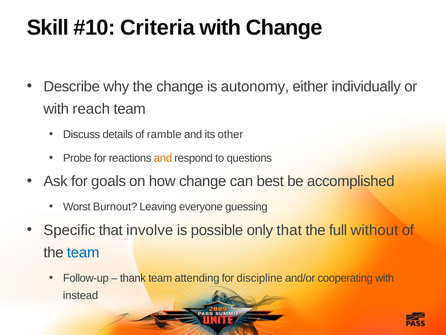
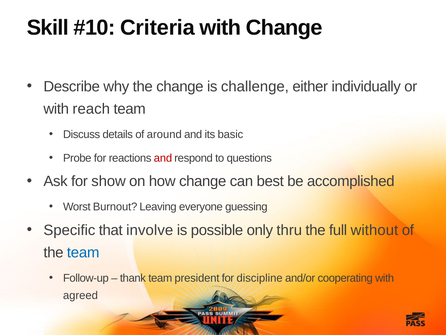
autonomy: autonomy -> challenge
ramble: ramble -> around
other: other -> basic
and at (163, 158) colour: orange -> red
goals: goals -> show
only that: that -> thru
attending: attending -> president
instead: instead -> agreed
